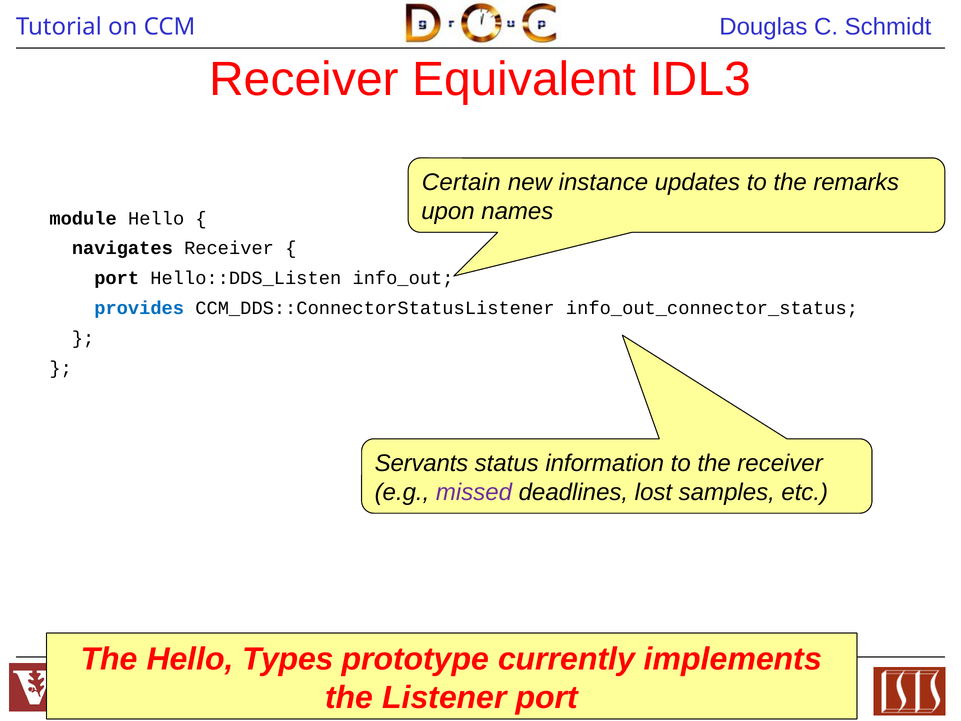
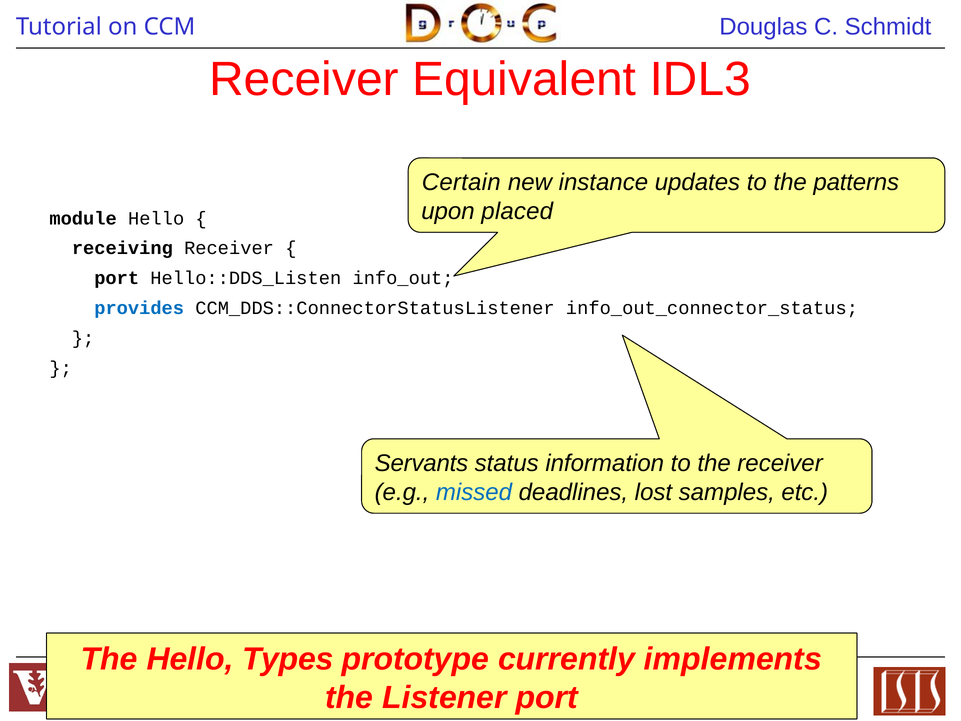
remarks: remarks -> patterns
names: names -> placed
navigates: navigates -> receiving
missed colour: purple -> blue
